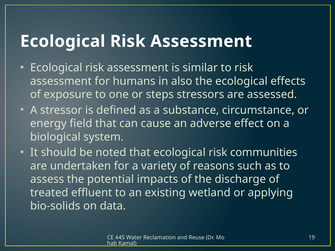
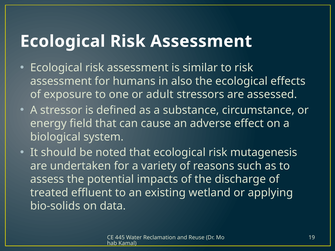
steps: steps -> adult
communities: communities -> mutagenesis
